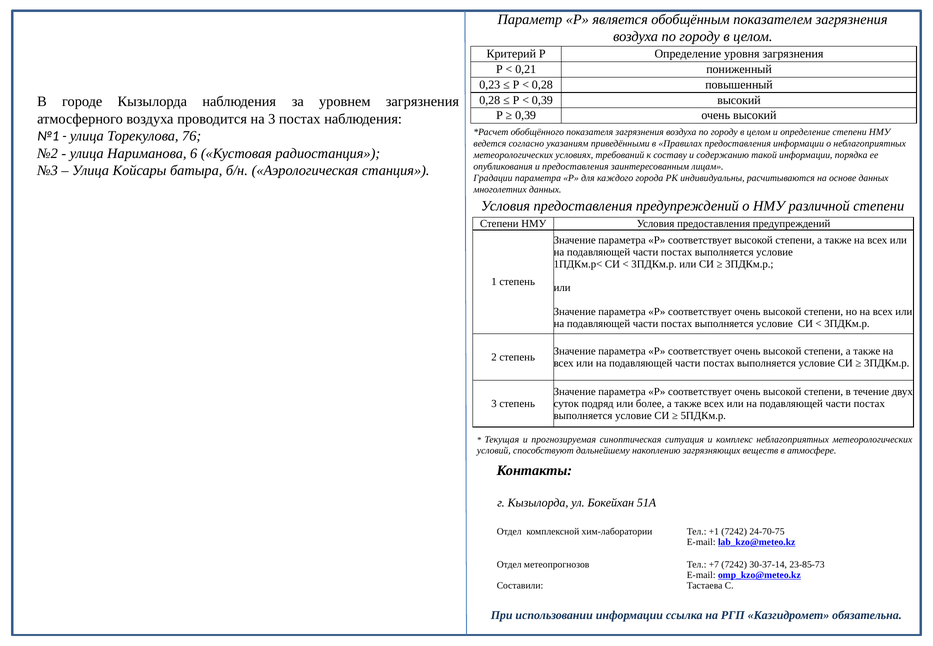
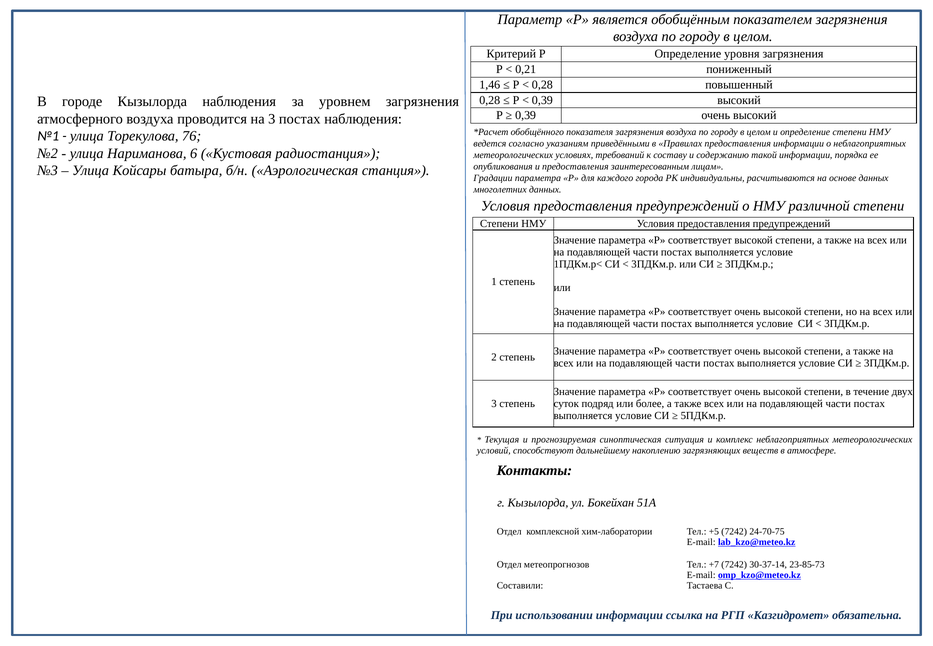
0,23: 0,23 -> 1,46
+1: +1 -> +5
